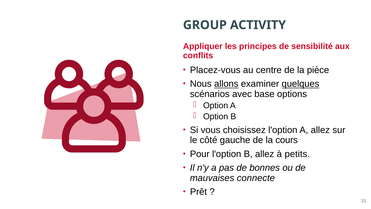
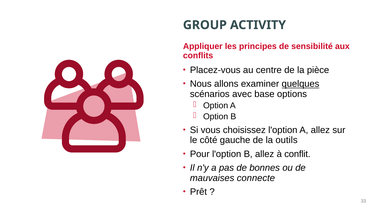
allons underline: present -> none
cours: cours -> outils
petits: petits -> conflit
